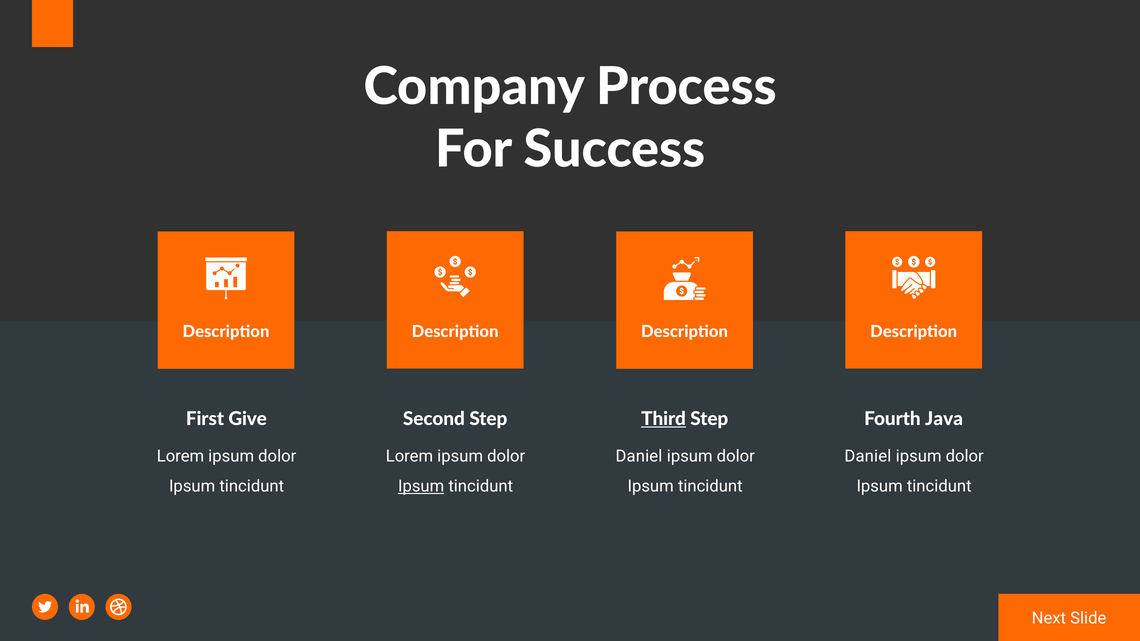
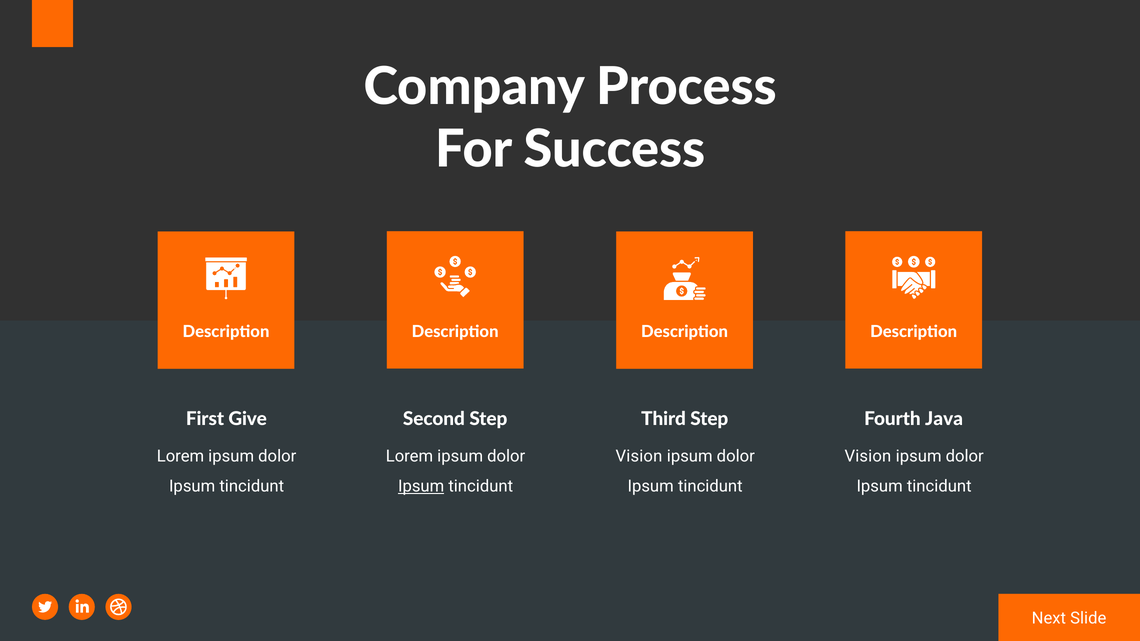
Third underline: present -> none
Daniel at (639, 457): Daniel -> Vision
Daniel at (868, 457): Daniel -> Vision
